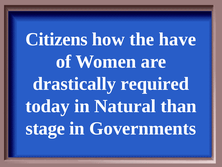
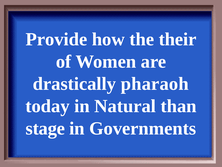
Citizens: Citizens -> Provide
have: have -> their
required: required -> pharaoh
